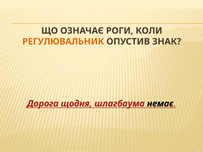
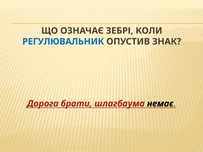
РОГИ: РОГИ -> ЗЕБРІ
РЕГУЛЮВАЛЬНИК colour: orange -> blue
щодня: щодня -> брати
